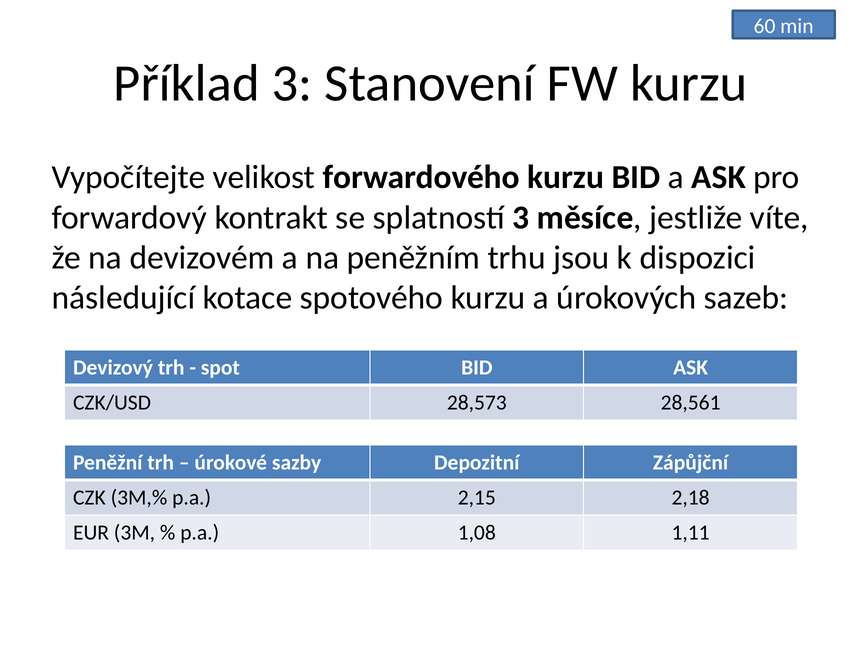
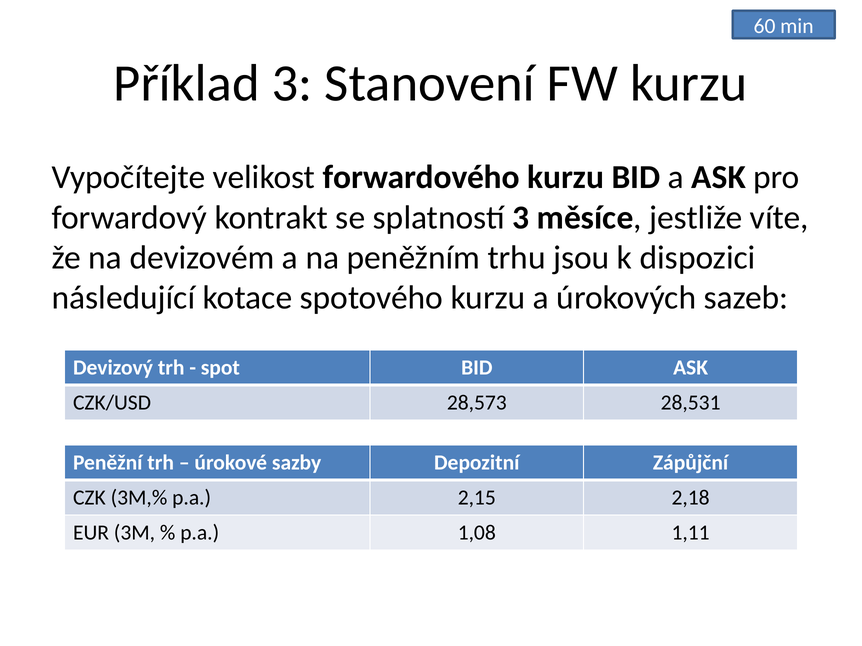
28,561: 28,561 -> 28,531
